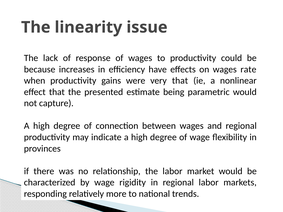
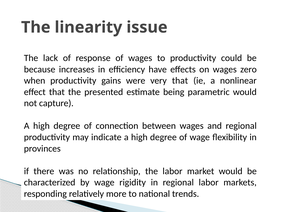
rate: rate -> zero
